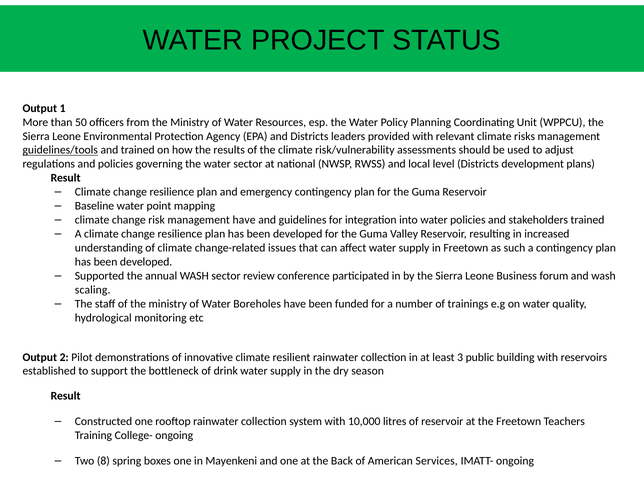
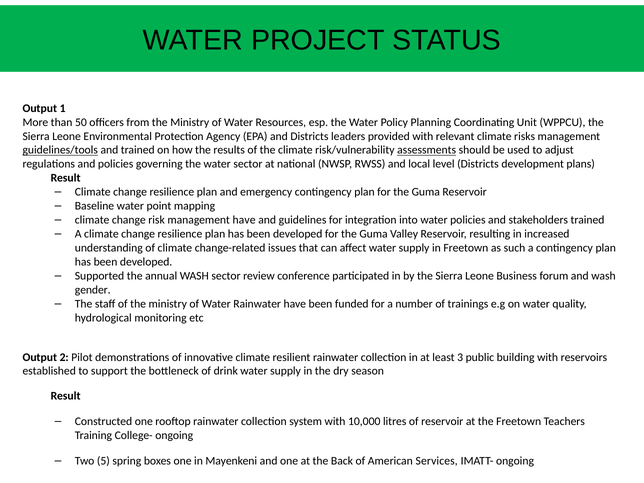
assessments underline: none -> present
scaling: scaling -> gender
Water Boreholes: Boreholes -> Rainwater
8: 8 -> 5
